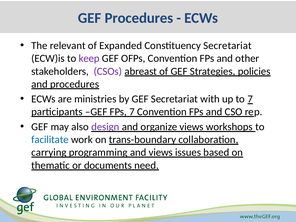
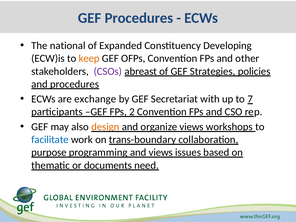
relevant: relevant -> national
Constituency Secretariat: Secretariat -> Developing
keep colour: purple -> orange
ministries: ministries -> exchange
FPs 7: 7 -> 2
design colour: purple -> orange
carrying: carrying -> purpose
